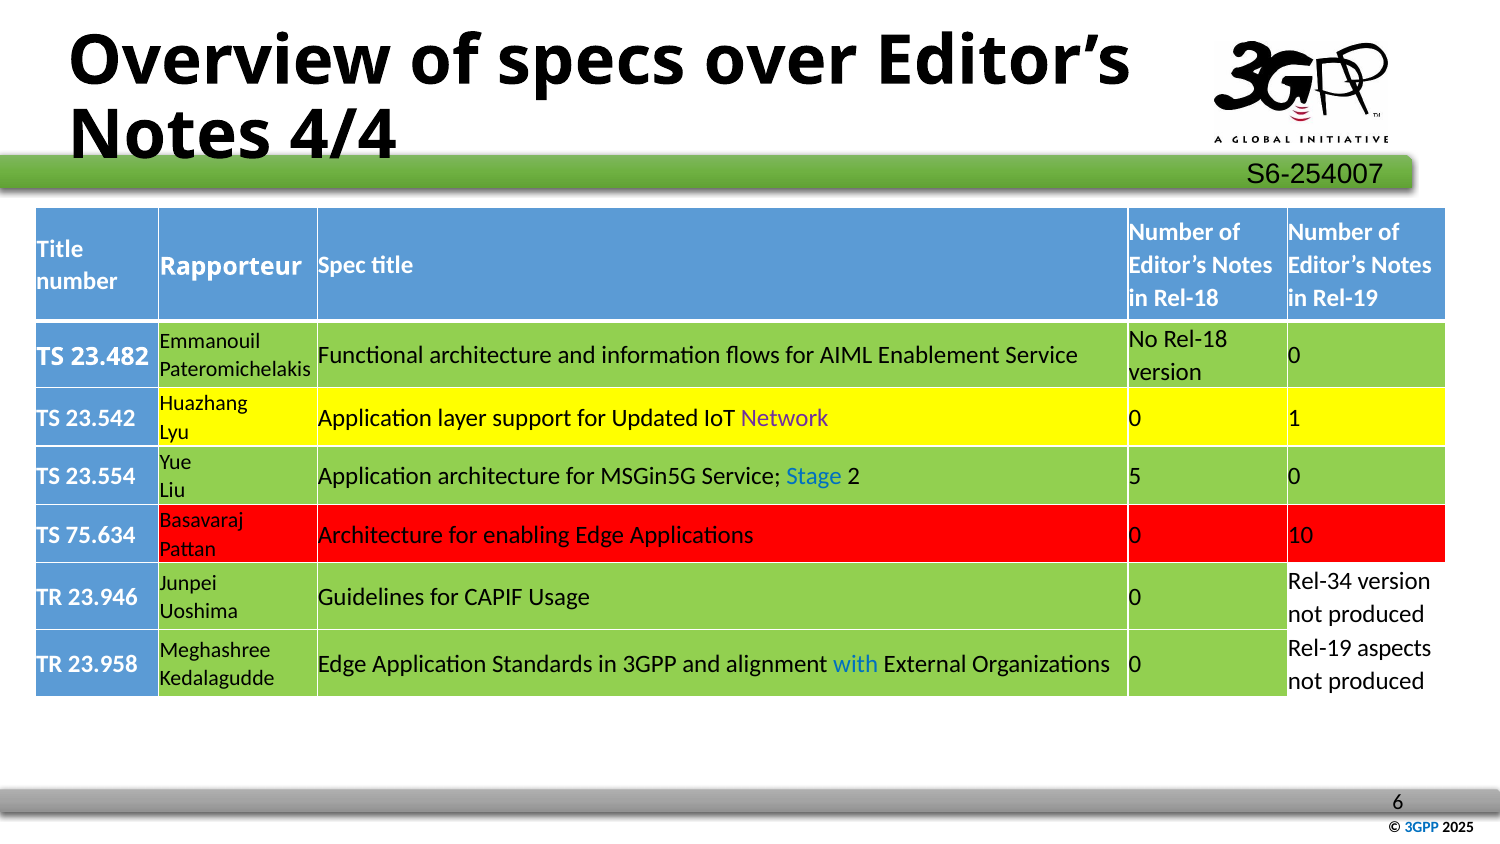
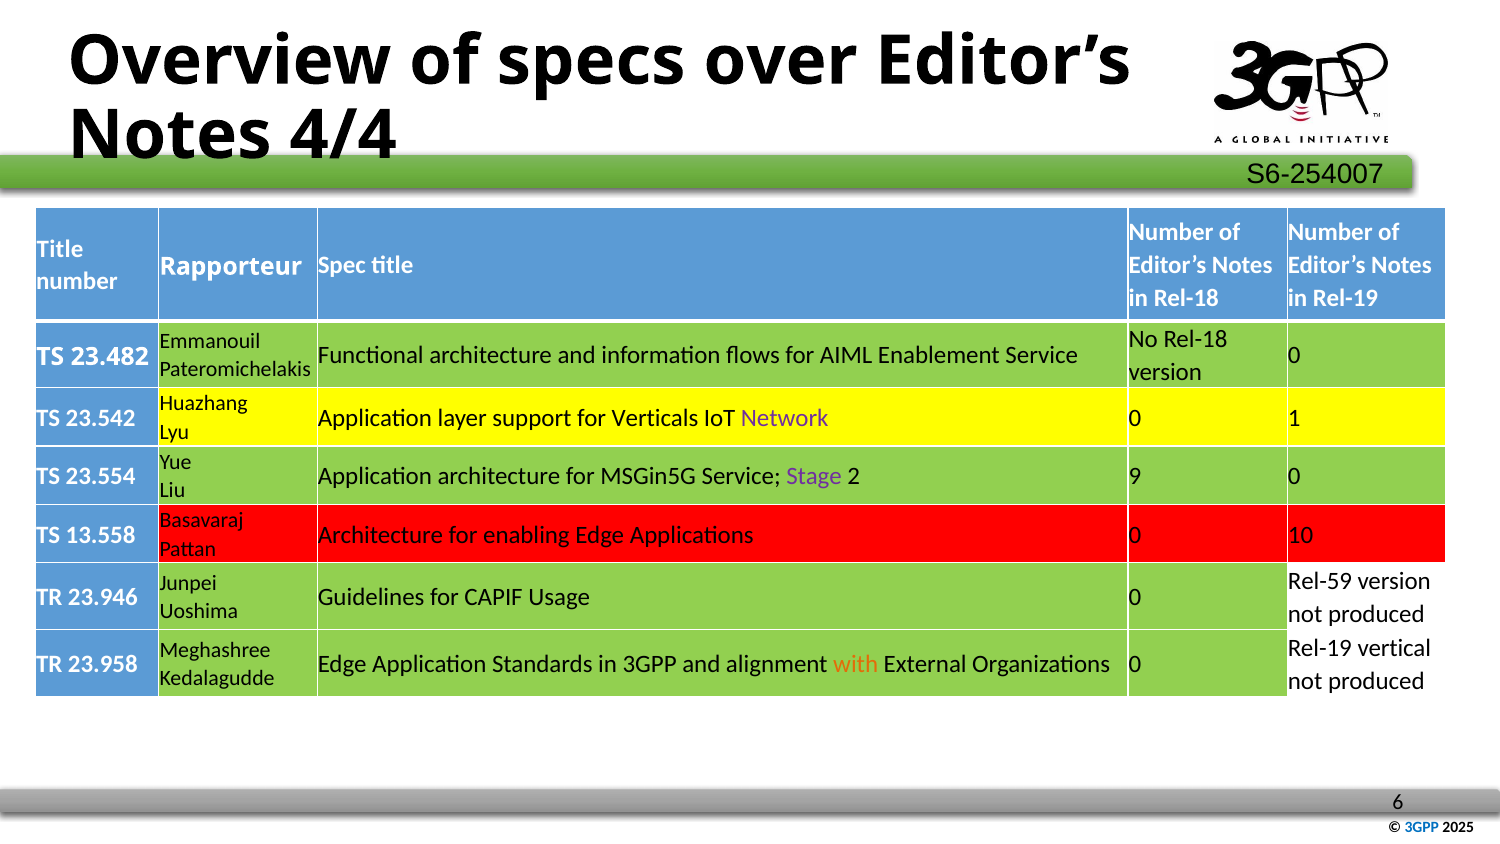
Updated: Updated -> Verticals
Stage colour: blue -> purple
5: 5 -> 9
75.634: 75.634 -> 13.558
Rel-34: Rel-34 -> Rel-59
aspects: aspects -> vertical
with colour: blue -> orange
